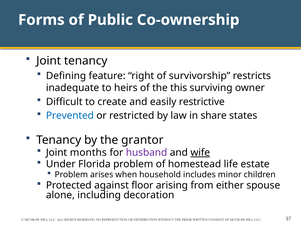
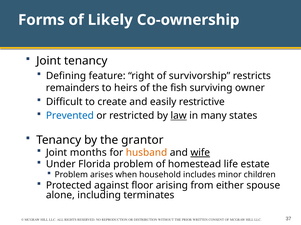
Public: Public -> Likely
inadequate: inadequate -> remainders
this: this -> fish
law underline: none -> present
share: share -> many
husband colour: purple -> orange
decoration: decoration -> terminates
